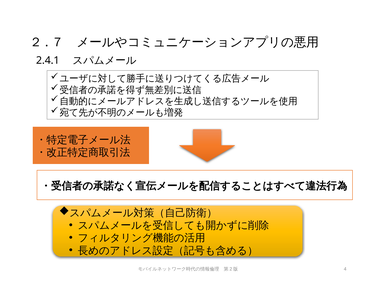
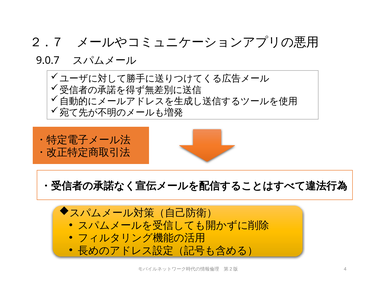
2.4.1: 2.4.1 -> 9.0.7
